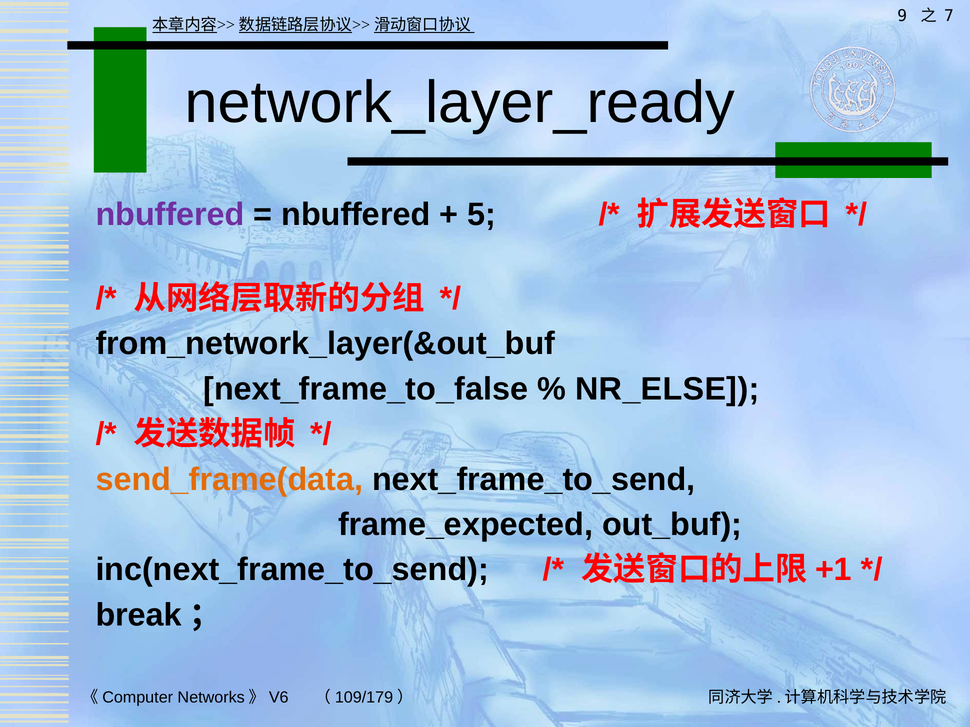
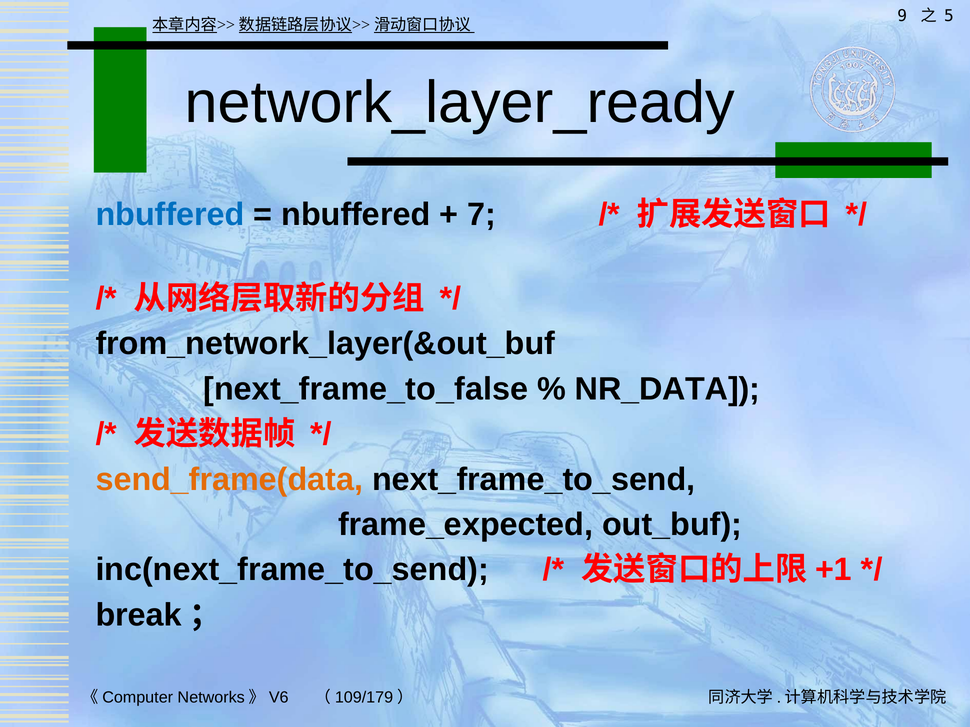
7: 7 -> 5
nbuffered at (170, 215) colour: purple -> blue
5: 5 -> 7
NR_ELSE: NR_ELSE -> NR_DATA
